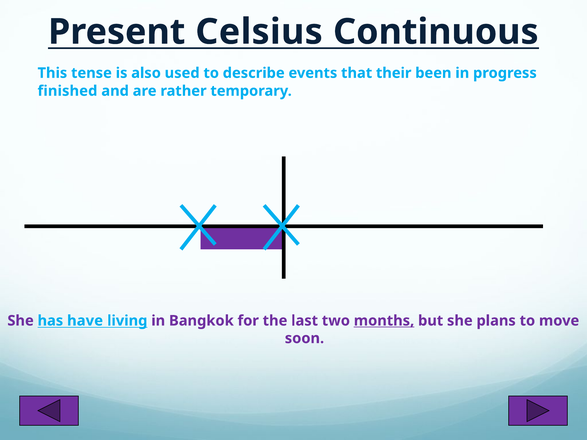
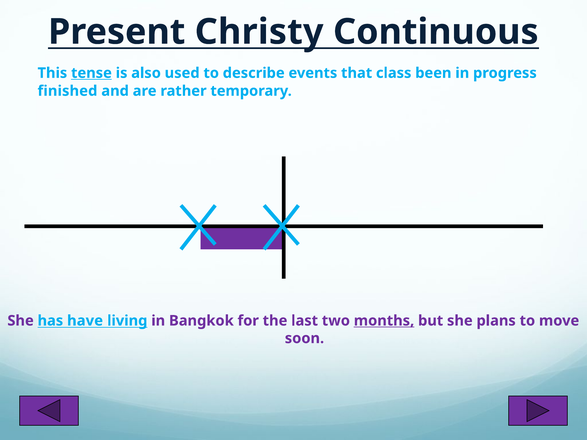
Celsius: Celsius -> Christy
tense underline: none -> present
their: their -> class
